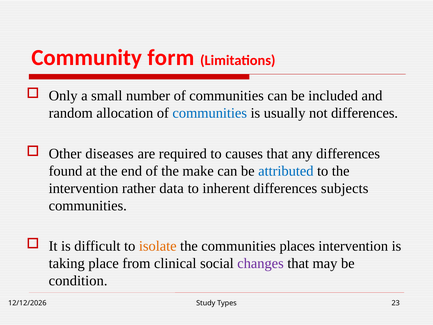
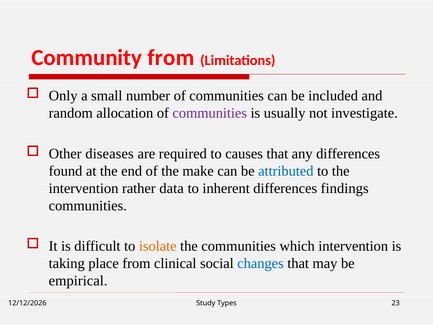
Community form: form -> from
communities at (210, 113) colour: blue -> purple
not differences: differences -> investigate
subjects: subjects -> findings
places: places -> which
changes colour: purple -> blue
condition: condition -> empirical
